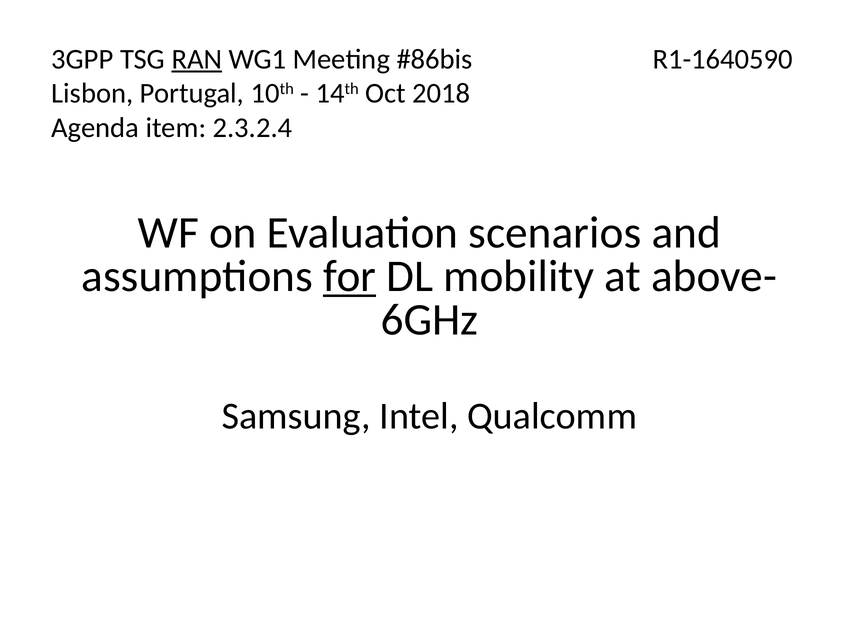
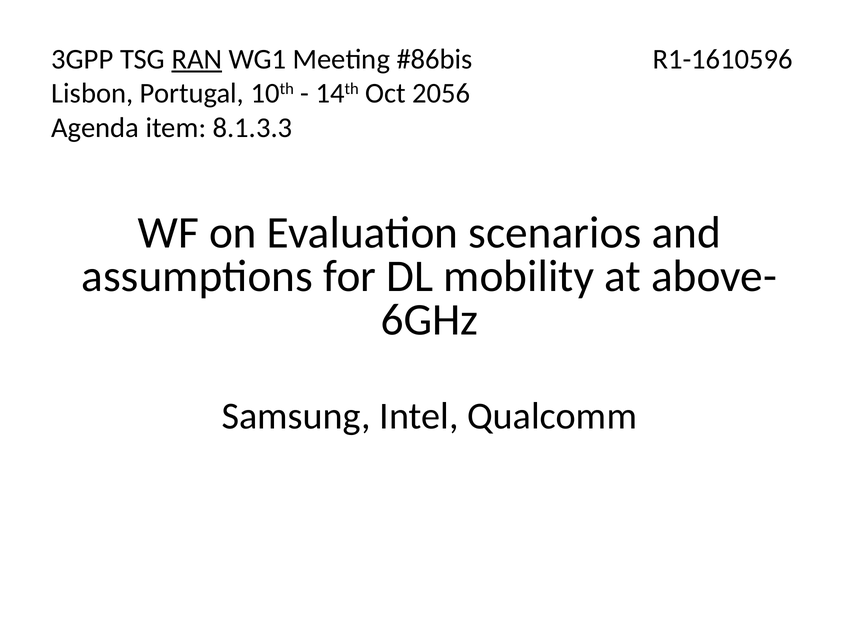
R1-1640590: R1-1640590 -> R1-1610596
2018: 2018 -> 2056
2.3.2.4: 2.3.2.4 -> 8.1.3.3
for underline: present -> none
